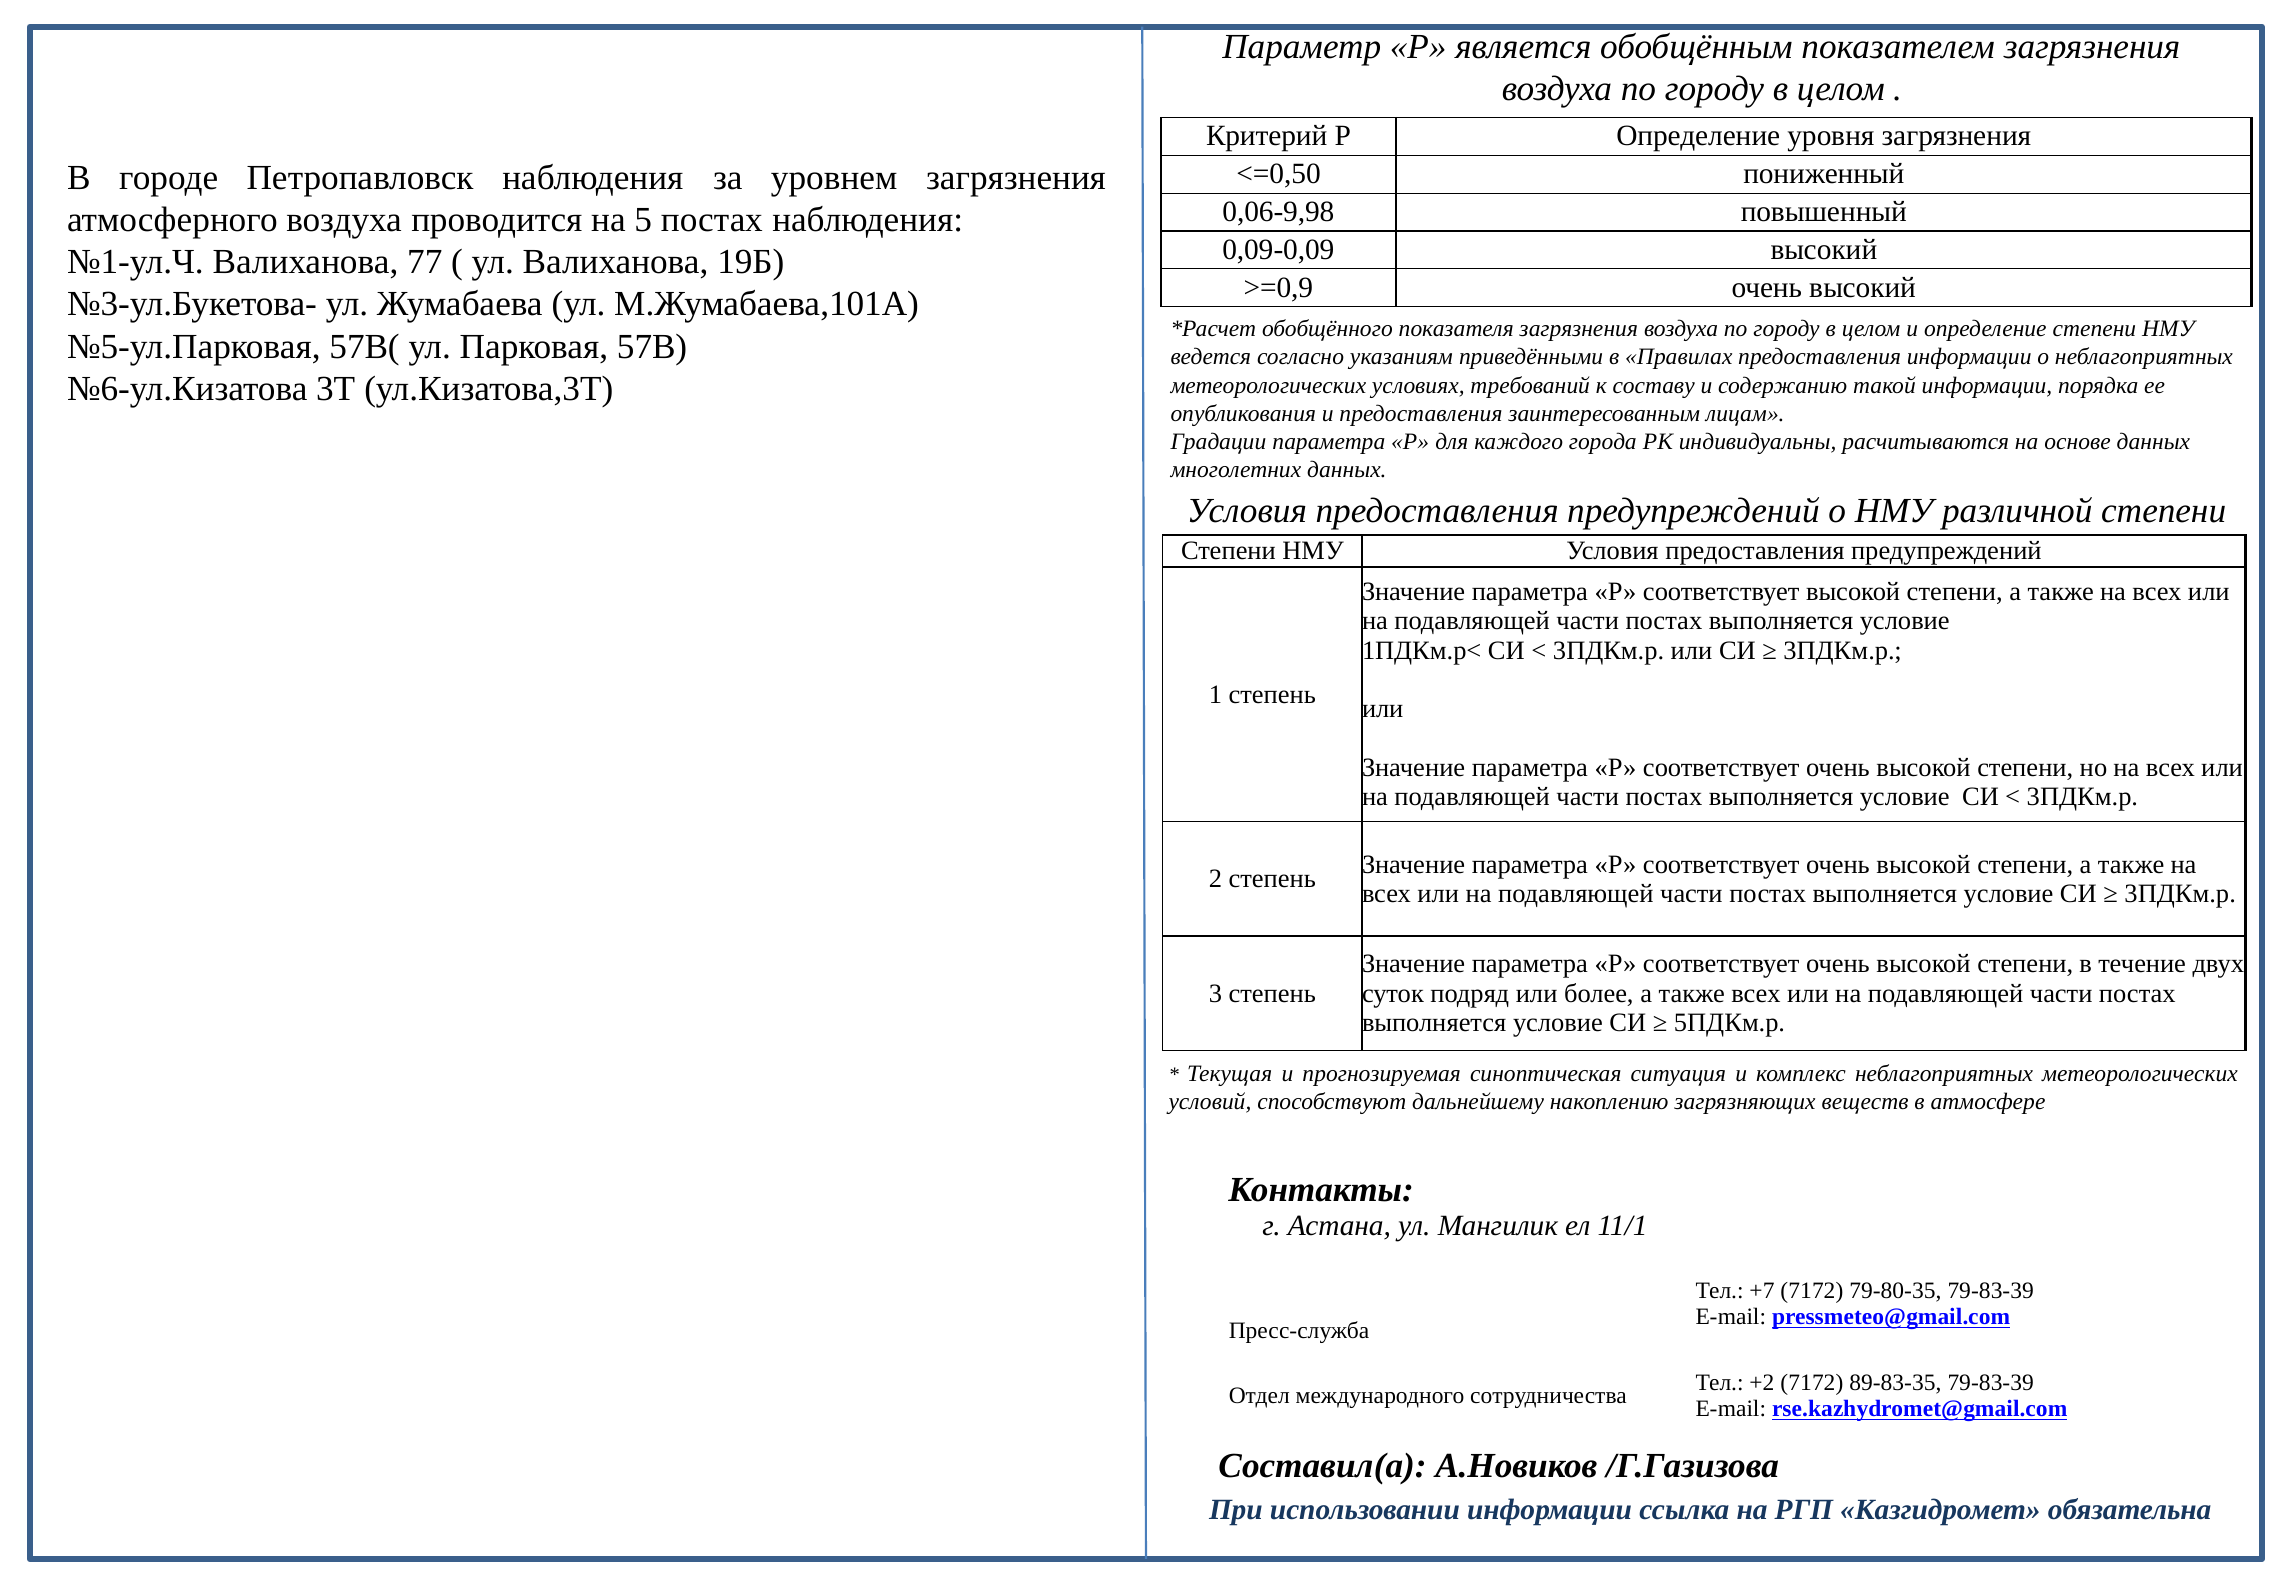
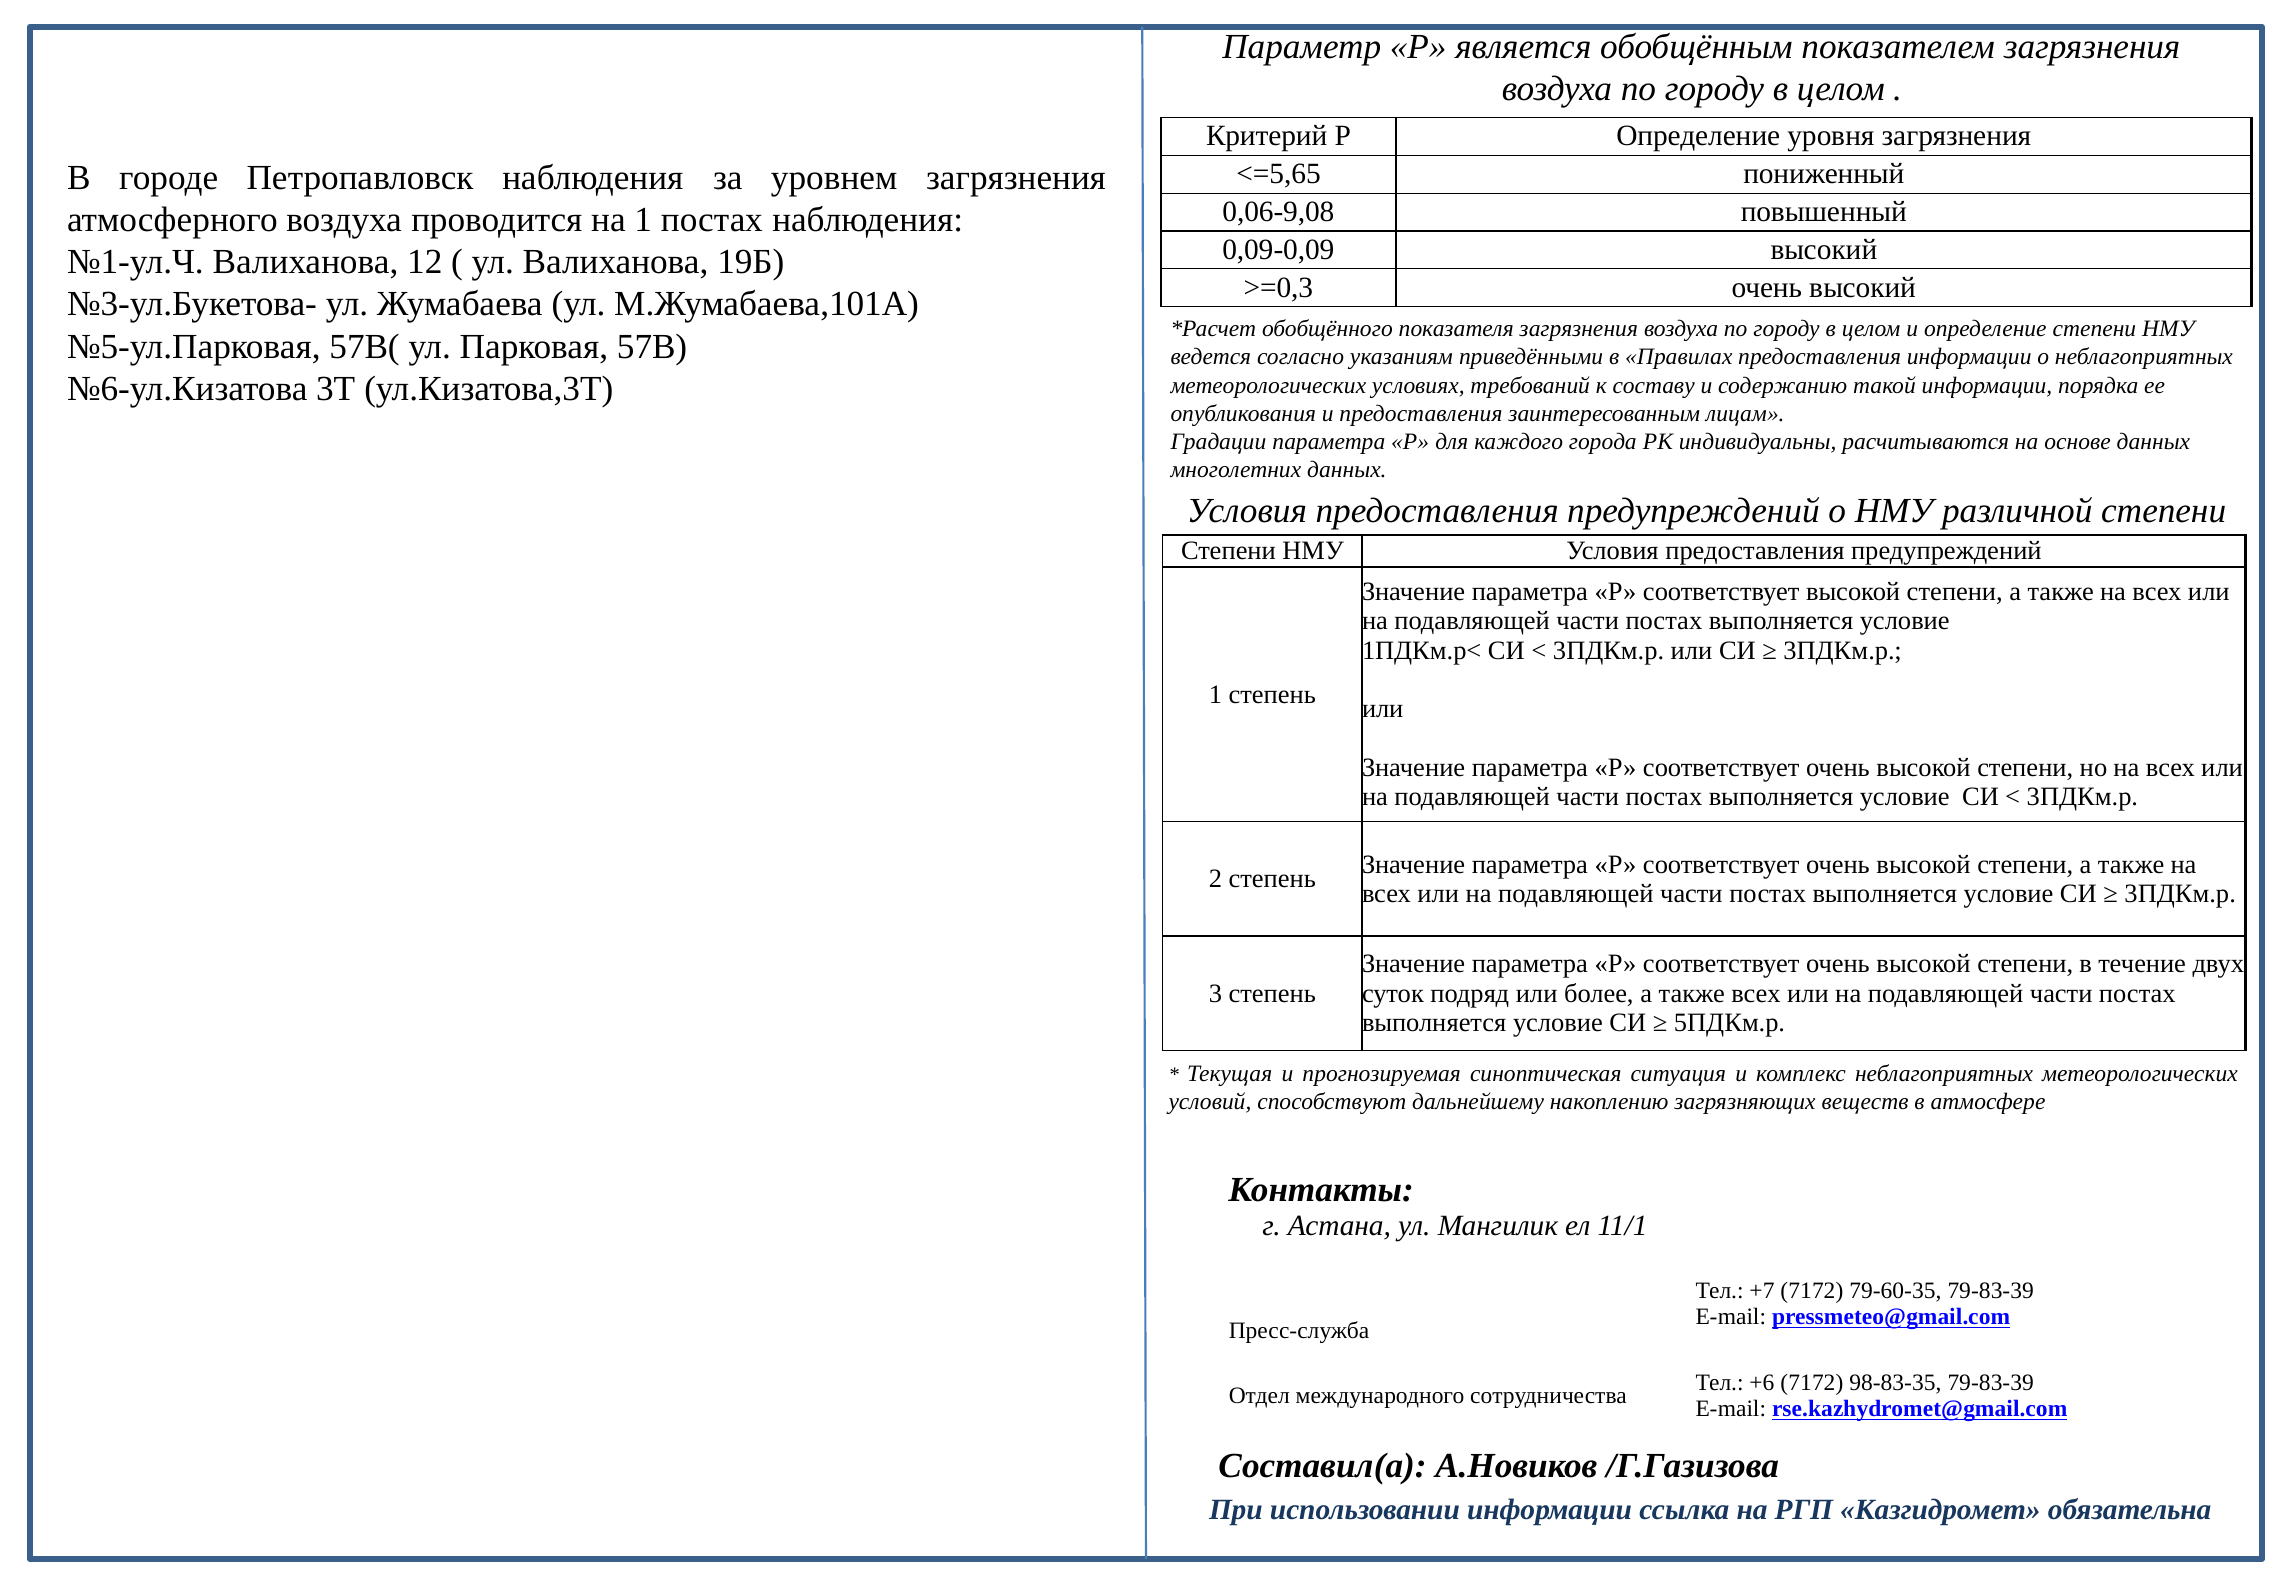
<=0,50: <=0,50 -> <=5,65
0,06-9,98: 0,06-9,98 -> 0,06-9,08
на 5: 5 -> 1
77: 77 -> 12
>=0,9: >=0,9 -> >=0,3
79-80-35: 79-80-35 -> 79-60-35
+2: +2 -> +6
89-83-35: 89-83-35 -> 98-83-35
